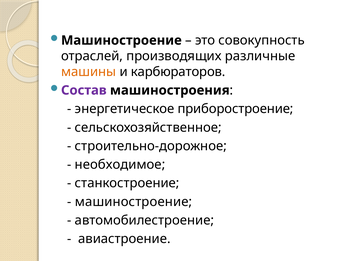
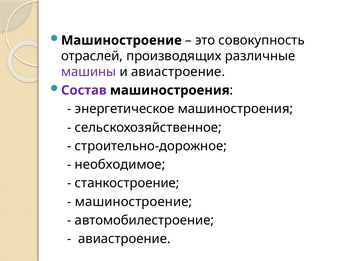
машины colour: orange -> purple
и карбюраторов: карбюраторов -> авиастроение
энергетическое приборостроение: приборостроение -> машиностроения
